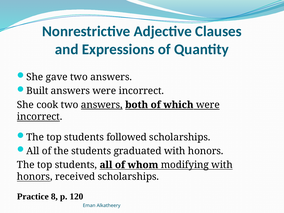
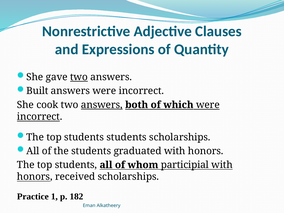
two at (79, 77) underline: none -> present
students followed: followed -> students
modifying: modifying -> participial
8: 8 -> 1
120: 120 -> 182
